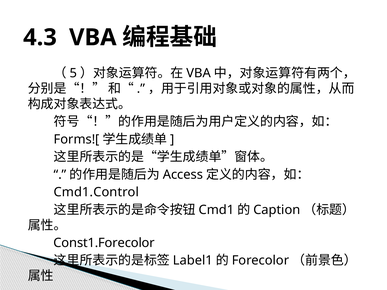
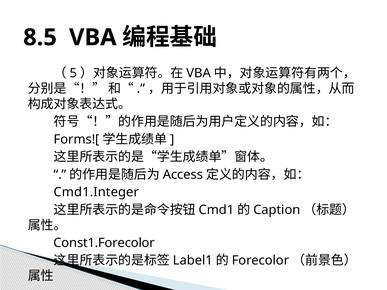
4.3: 4.3 -> 8.5
Cmd1.Control: Cmd1.Control -> Cmd1.Integer
